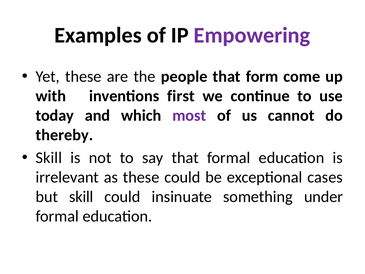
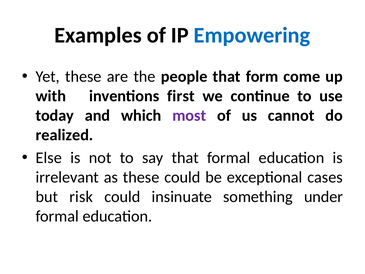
Empowering colour: purple -> blue
thereby: thereby -> realized
Skill at (49, 158): Skill -> Else
but skill: skill -> risk
